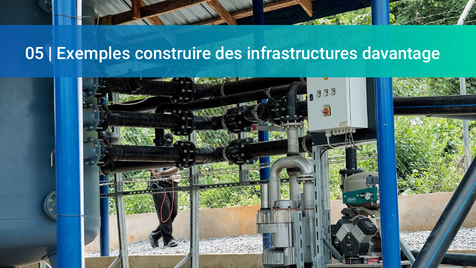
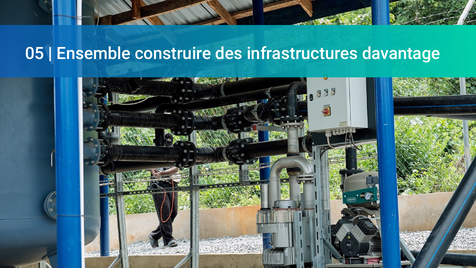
Exemples: Exemples -> Ensemble
